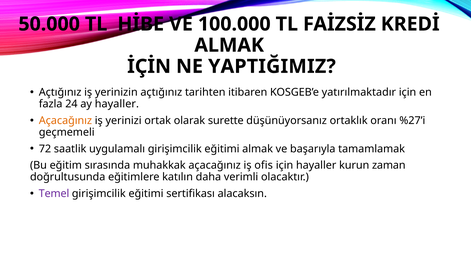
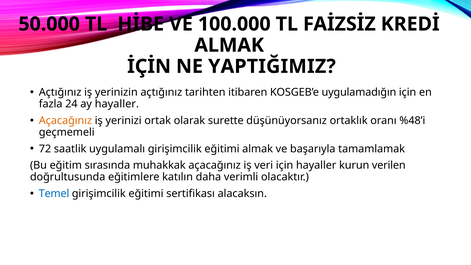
yatırılmaktadır: yatırılmaktadır -> uygulamadığın
%27’i: %27’i -> %48’i
ofis: ofis -> veri
zaman: zaman -> verilen
Temel colour: purple -> blue
